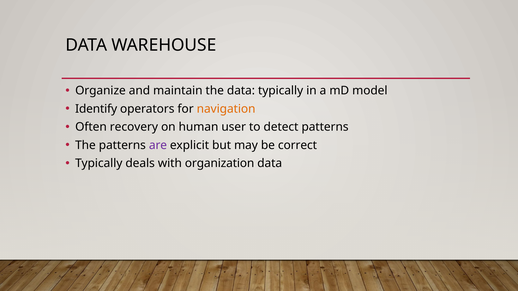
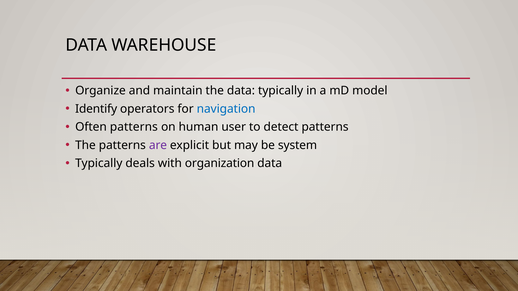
navigation colour: orange -> blue
Often recovery: recovery -> patterns
correct: correct -> system
